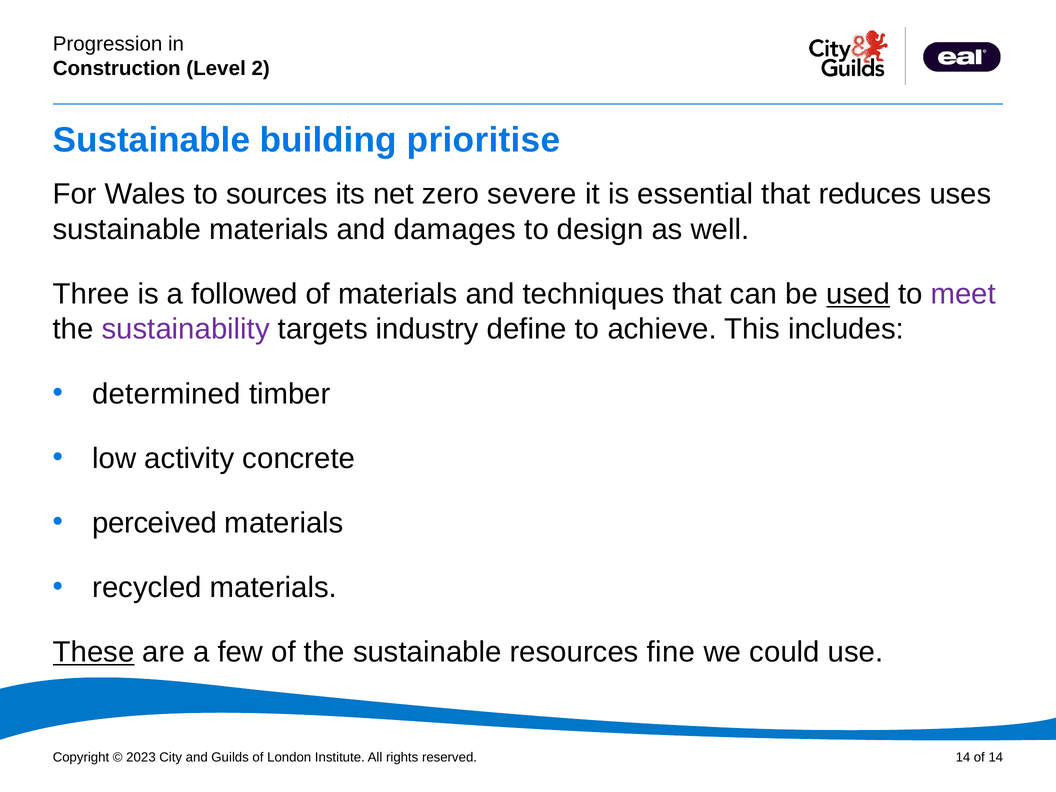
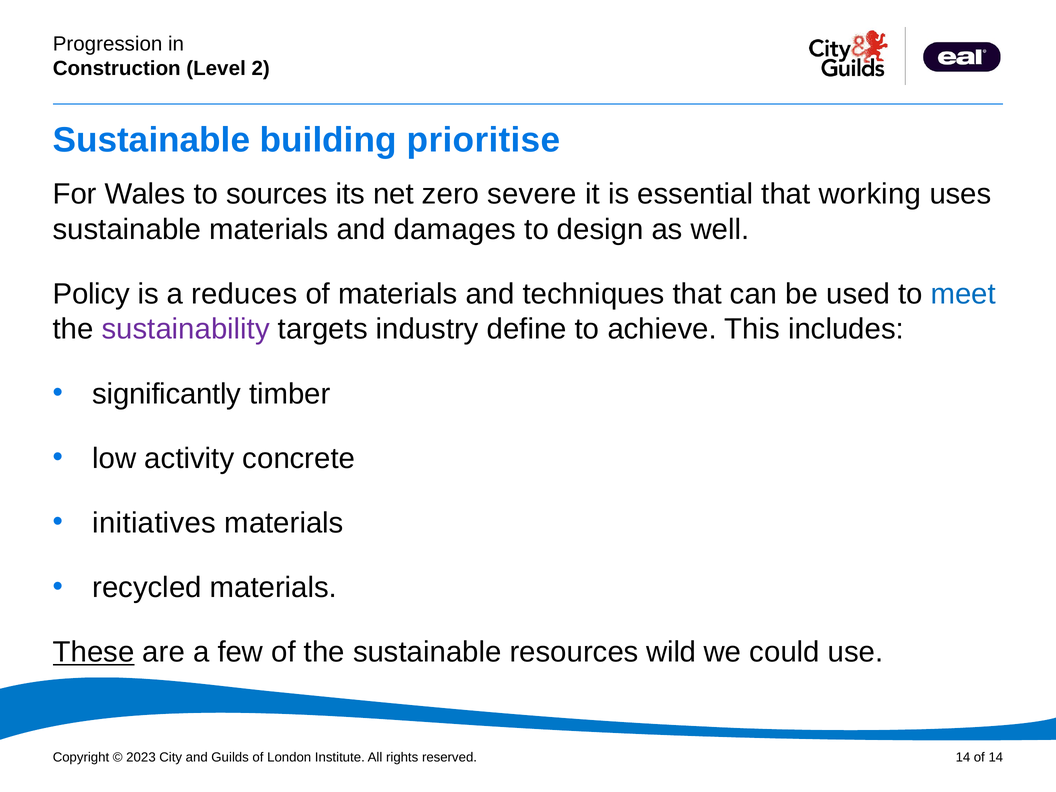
reduces: reduces -> working
Three: Three -> Policy
followed: followed -> reduces
used underline: present -> none
meet colour: purple -> blue
determined: determined -> significantly
perceived: perceived -> initiatives
fine: fine -> wild
